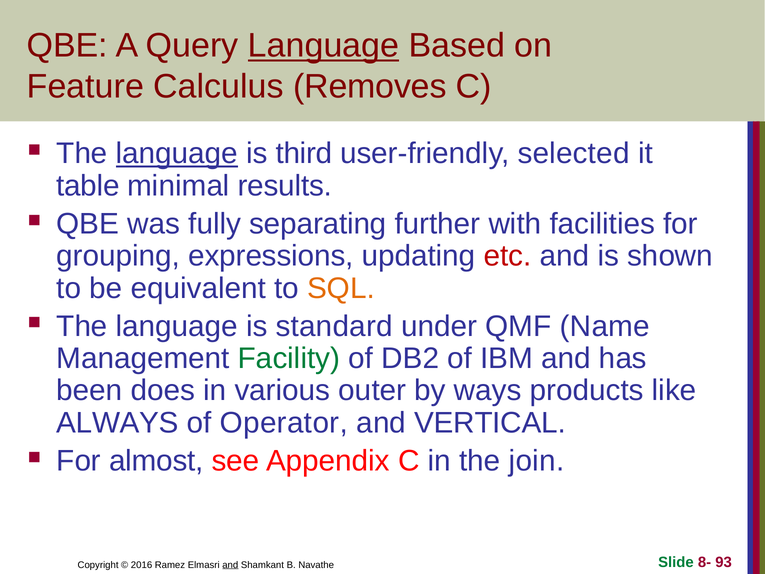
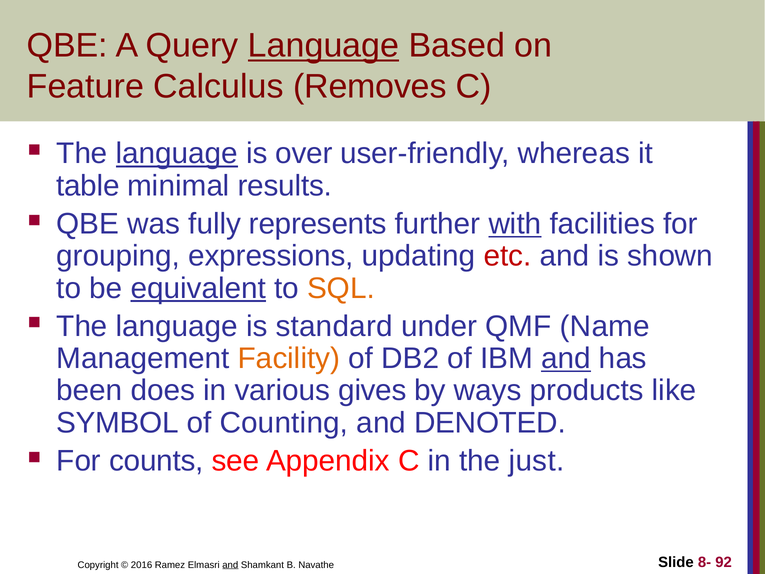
third: third -> over
selected: selected -> whereas
separating: separating -> represents
with underline: none -> present
equivalent underline: none -> present
Facility colour: green -> orange
and at (566, 358) underline: none -> present
outer: outer -> gives
ALWAYS: ALWAYS -> SYMBOL
Operator: Operator -> Counting
VERTICAL: VERTICAL -> DENOTED
almost: almost -> counts
join: join -> just
Slide colour: green -> black
93: 93 -> 92
